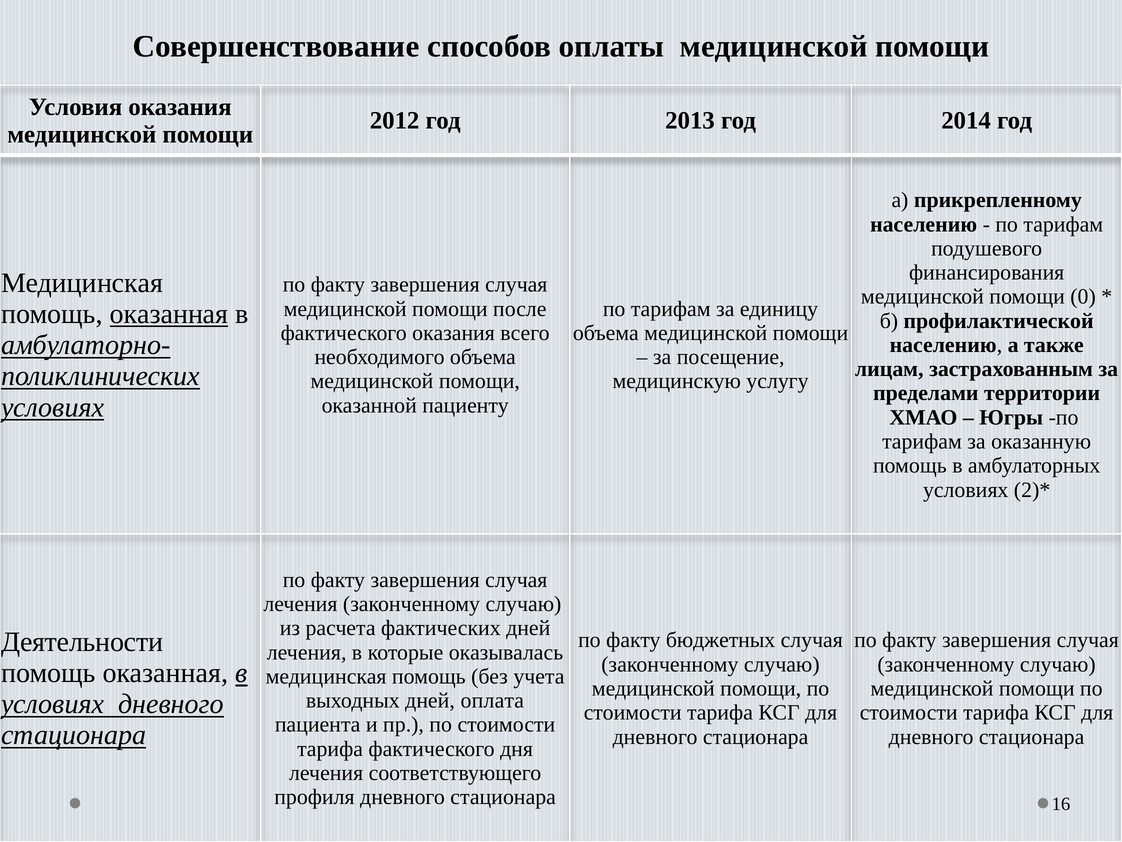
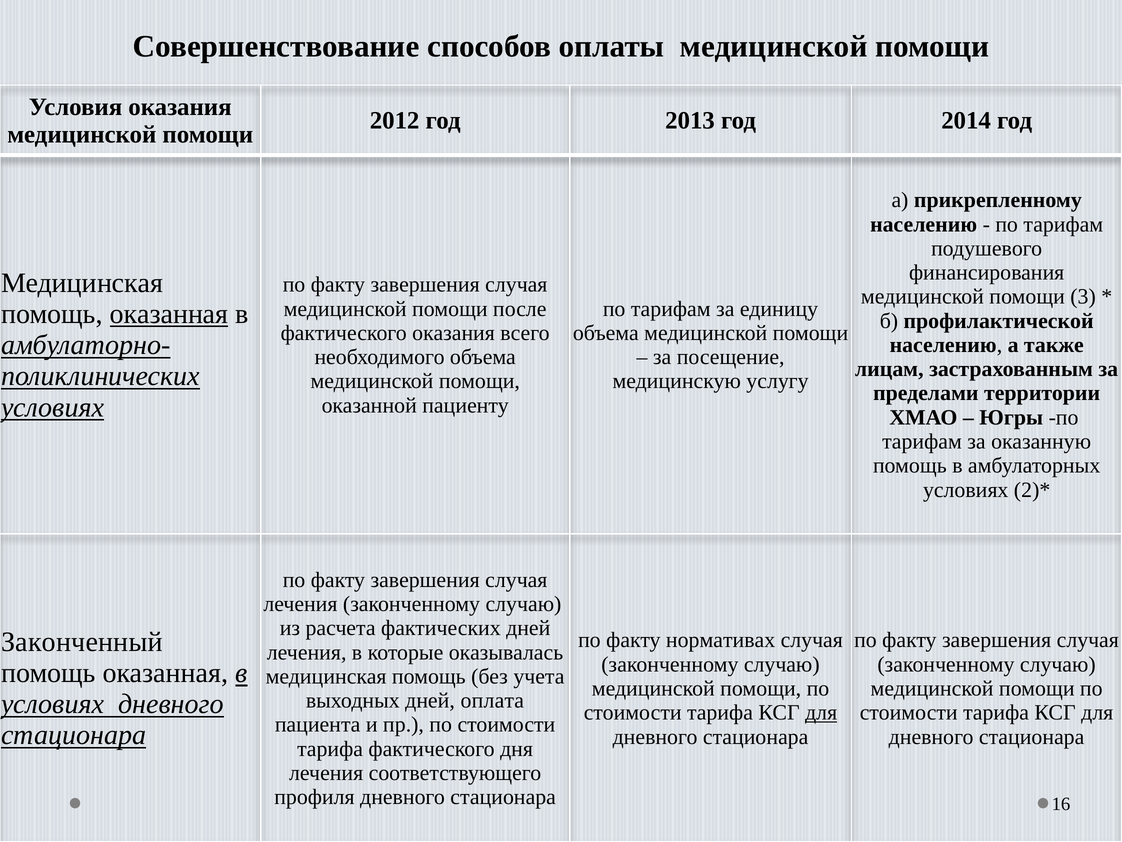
0: 0 -> 3
Деятельности: Деятельности -> Законченный
бюджетных: бюджетных -> нормативах
для at (821, 712) underline: none -> present
